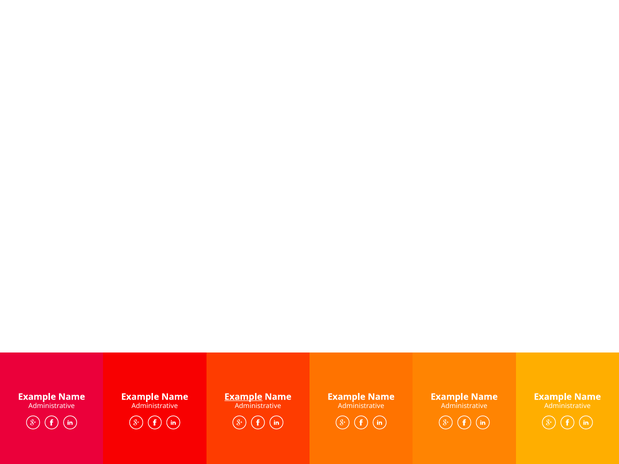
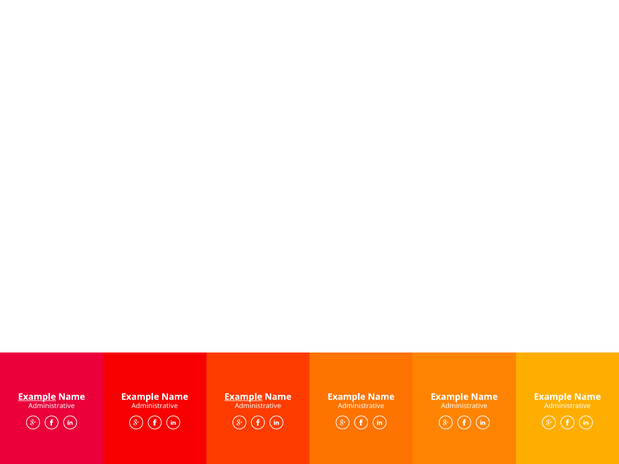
Example at (37, 397) underline: none -> present
